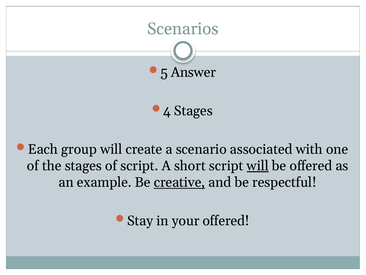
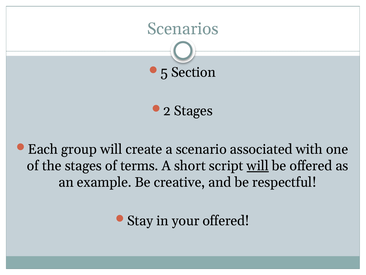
Answer: Answer -> Section
4: 4 -> 2
of script: script -> terms
creative underline: present -> none
